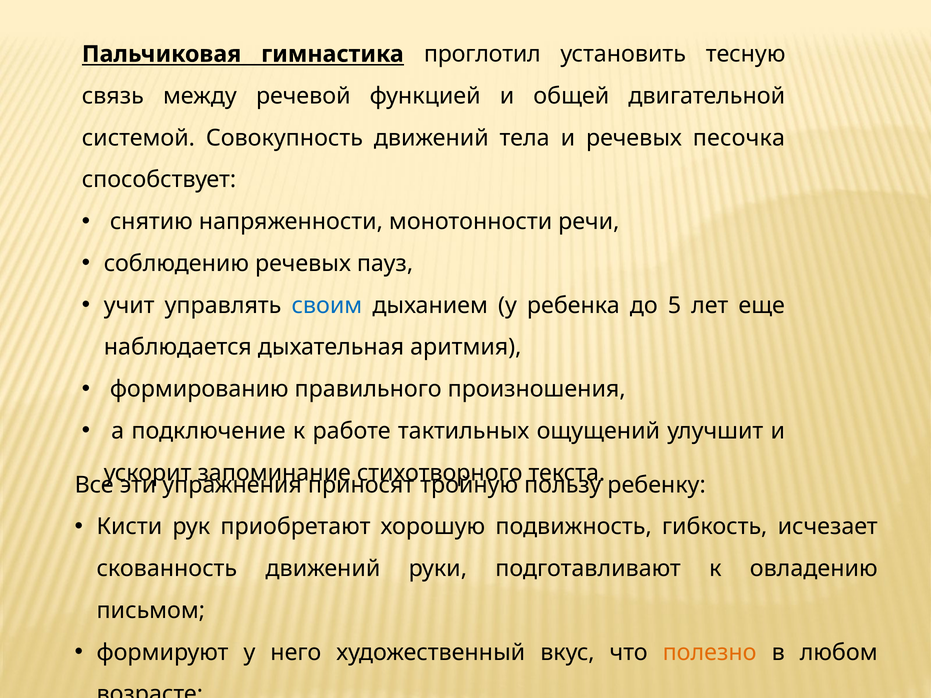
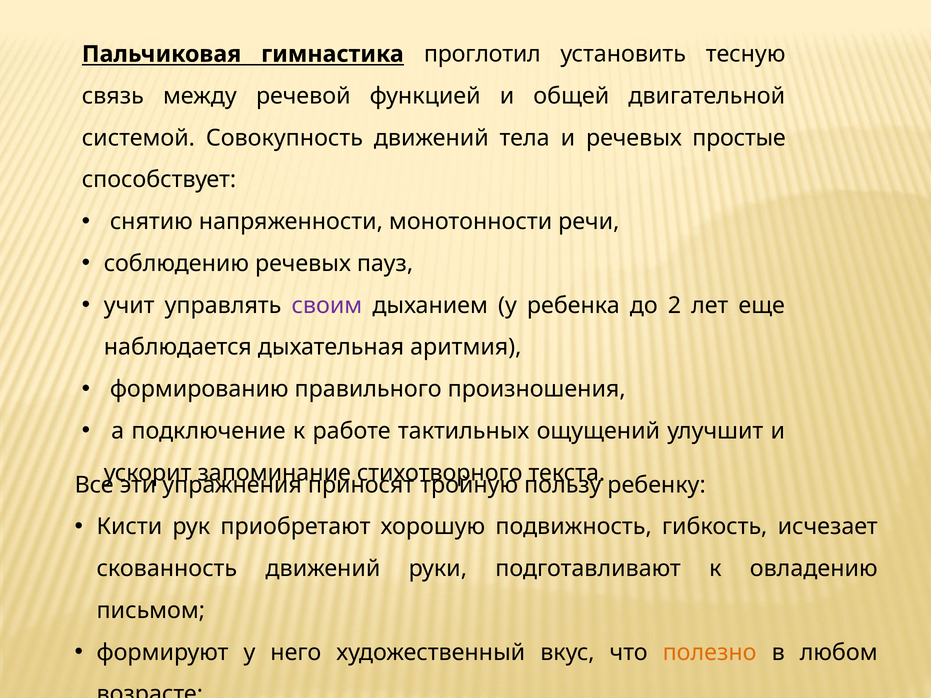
песочка: песочка -> простые
своим colour: blue -> purple
5: 5 -> 2
